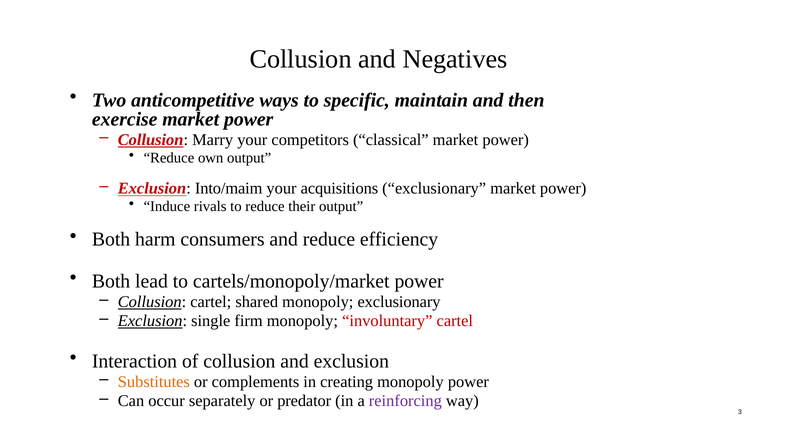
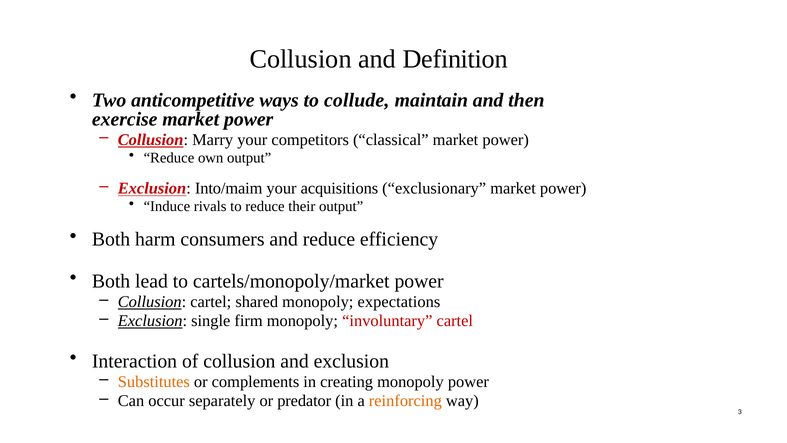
Negatives: Negatives -> Definition
specific: specific -> collude
monopoly exclusionary: exclusionary -> expectations
reinforcing colour: purple -> orange
